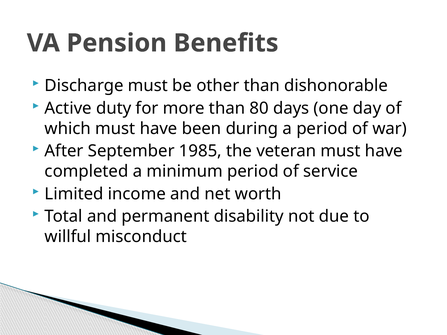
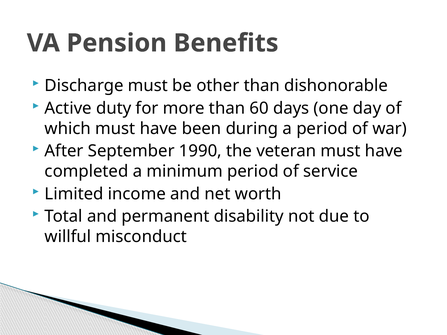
80: 80 -> 60
1985: 1985 -> 1990
